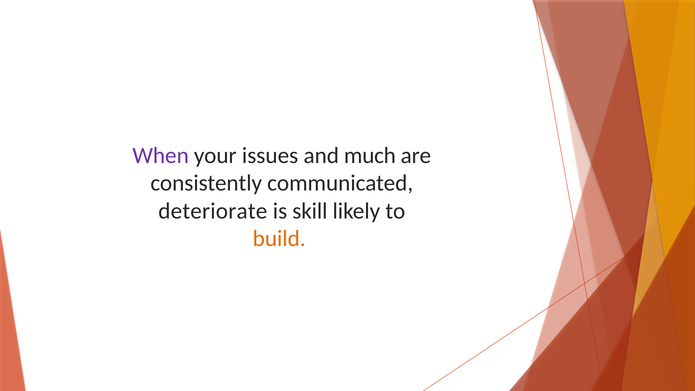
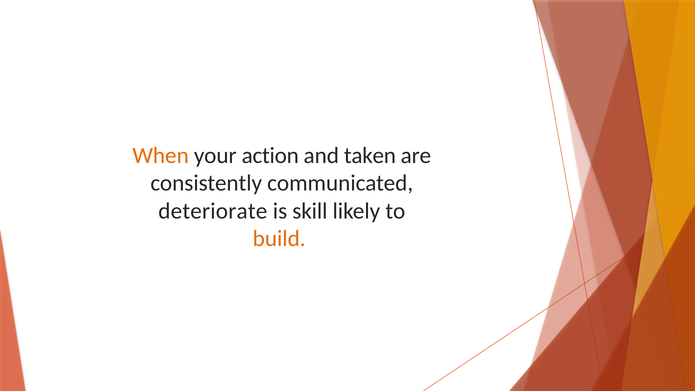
When colour: purple -> orange
issues: issues -> action
much: much -> taken
